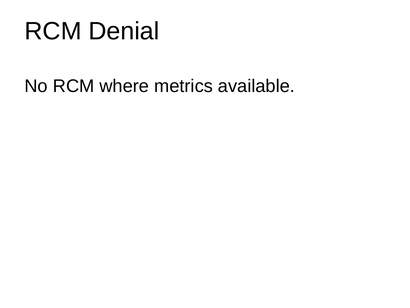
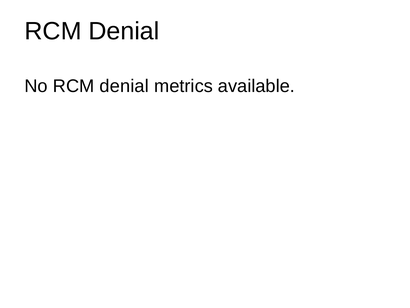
No RCM where: where -> denial
